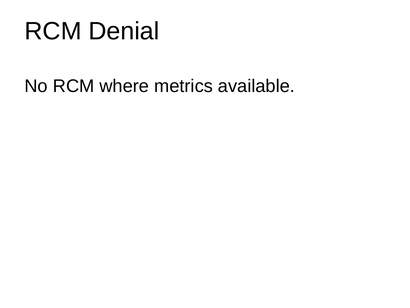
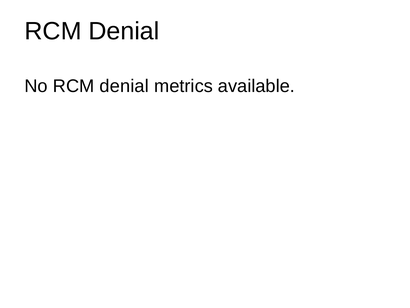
No RCM where: where -> denial
